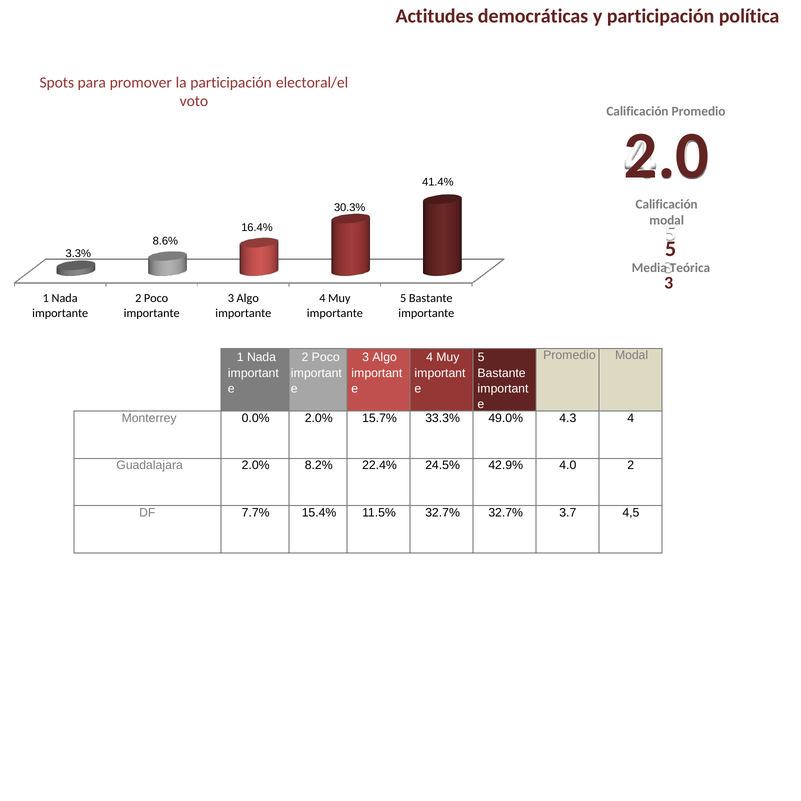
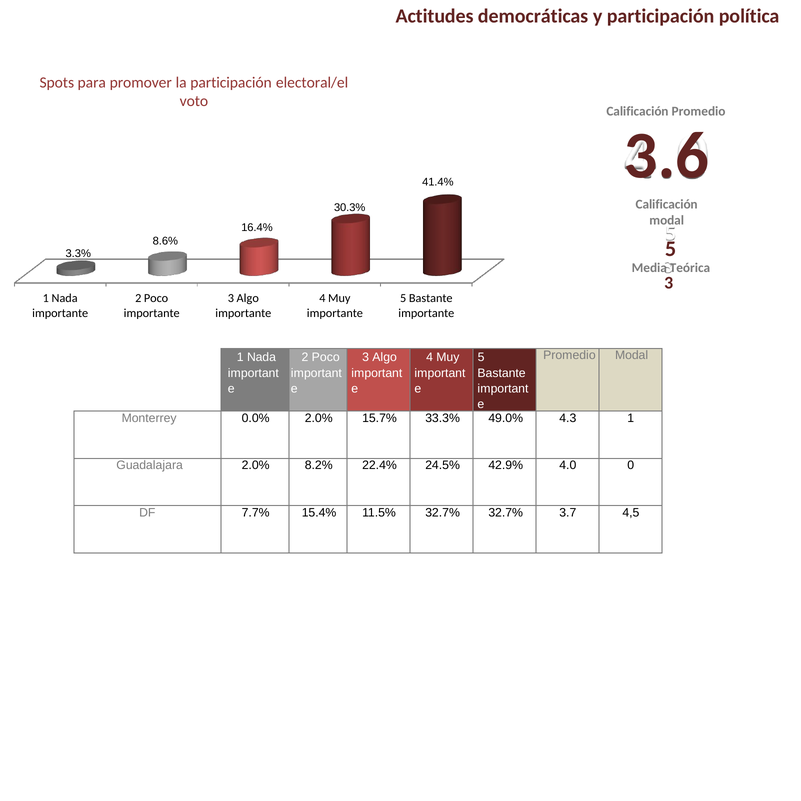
2.0: 2.0 -> 3.6
4.3 4: 4 -> 1
4.0 2: 2 -> 0
